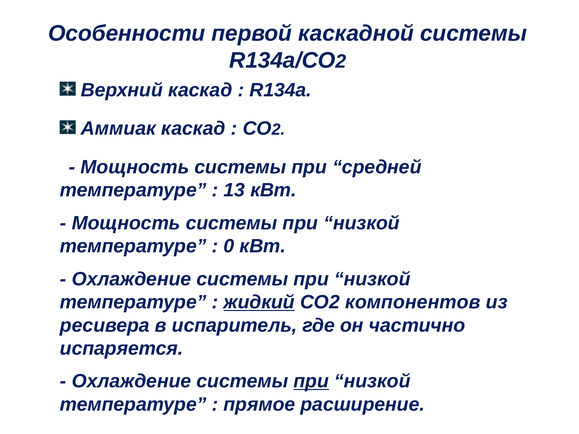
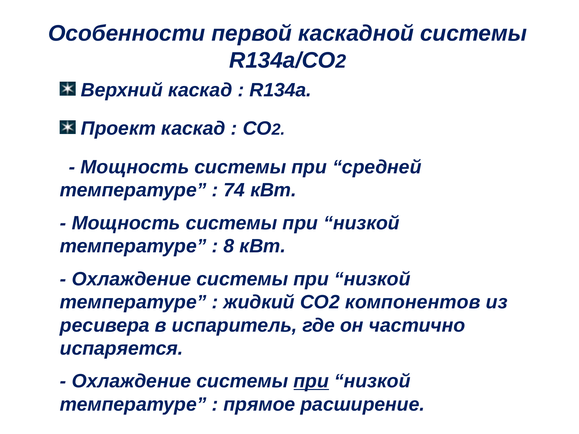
Аммиак: Аммиак -> Проект
13: 13 -> 74
0: 0 -> 8
жидкий underline: present -> none
